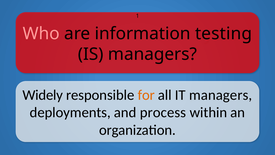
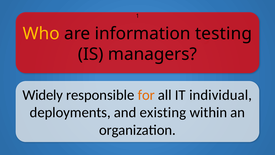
Who colour: pink -> yellow
IT managers: managers -> individual
process: process -> existing
